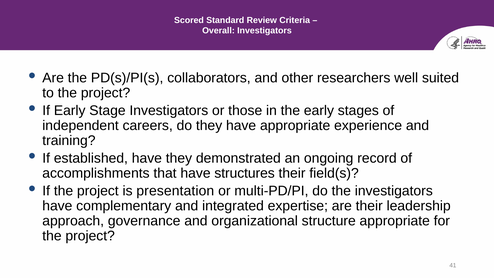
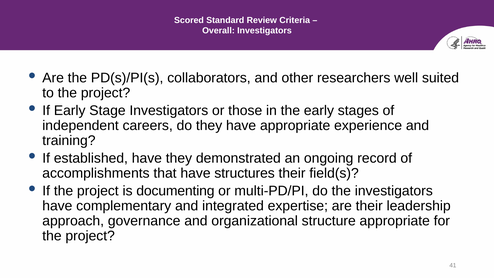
presentation: presentation -> documenting
